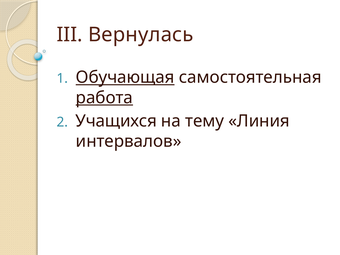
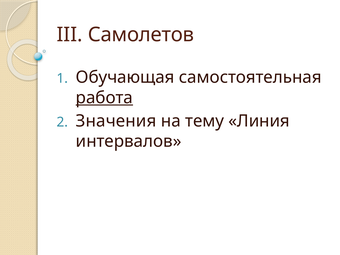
Вернулась: Вернулась -> Самолетов
Обучающая underline: present -> none
Учащихся: Учащихся -> Значения
